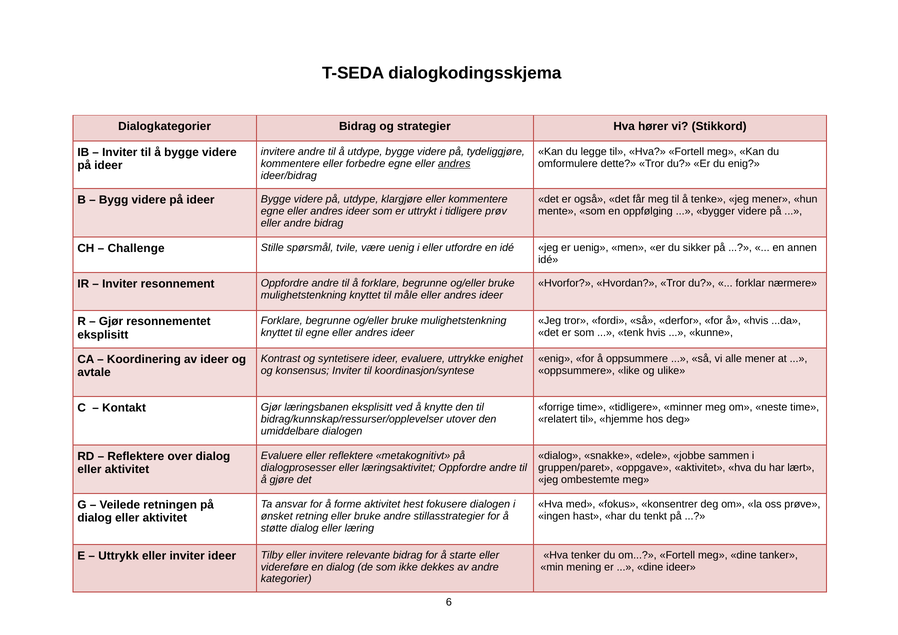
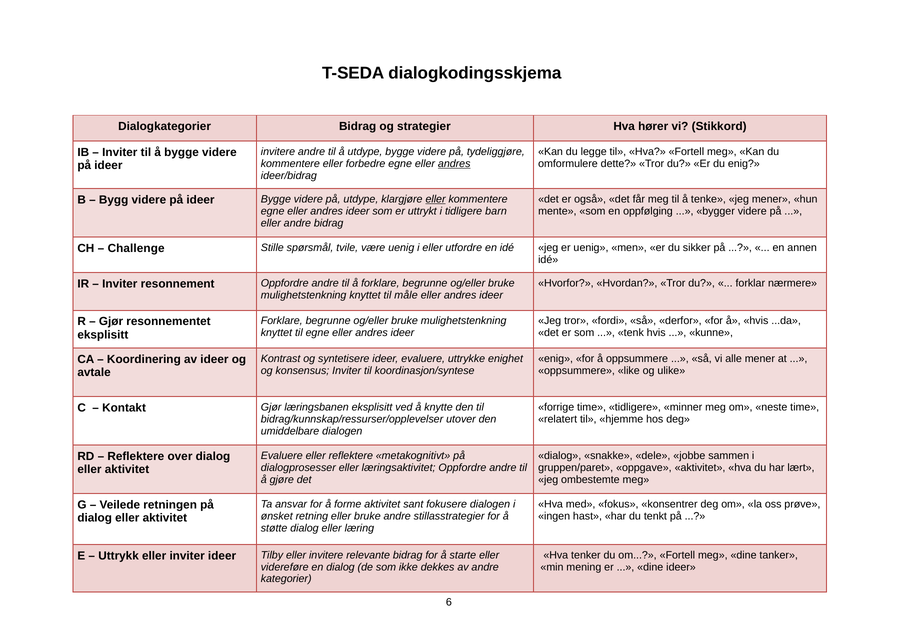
eller at (436, 199) underline: none -> present
prøv: prøv -> barn
hest: hest -> sant
